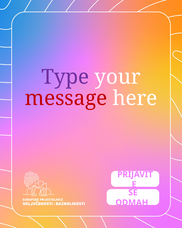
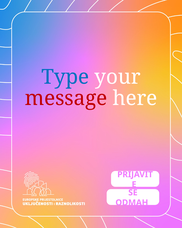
Type colour: purple -> blue
